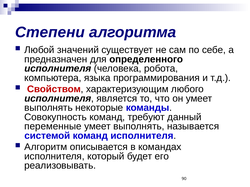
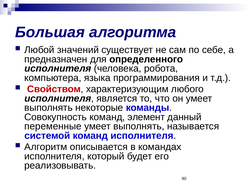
Степени: Степени -> Большая
требуют: требуют -> элемент
